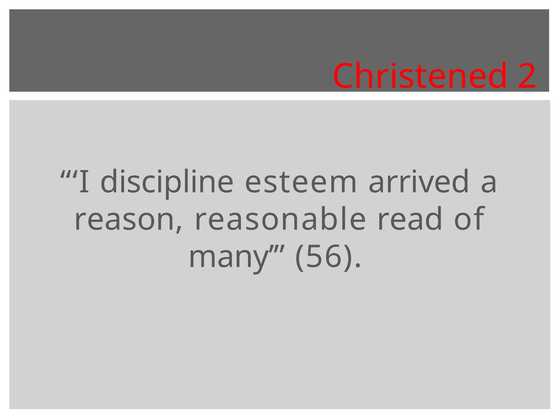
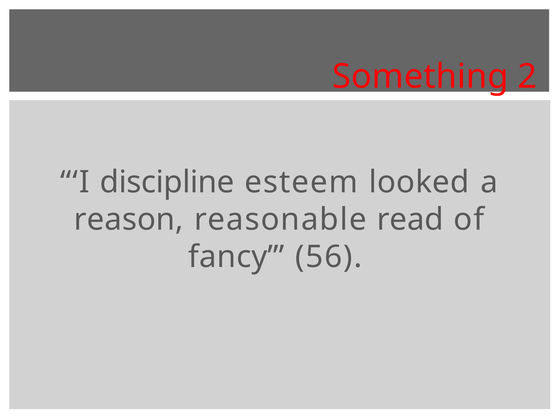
Christened: Christened -> Something
arrived: arrived -> looked
many: many -> fancy
